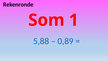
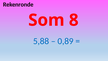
1: 1 -> 8
